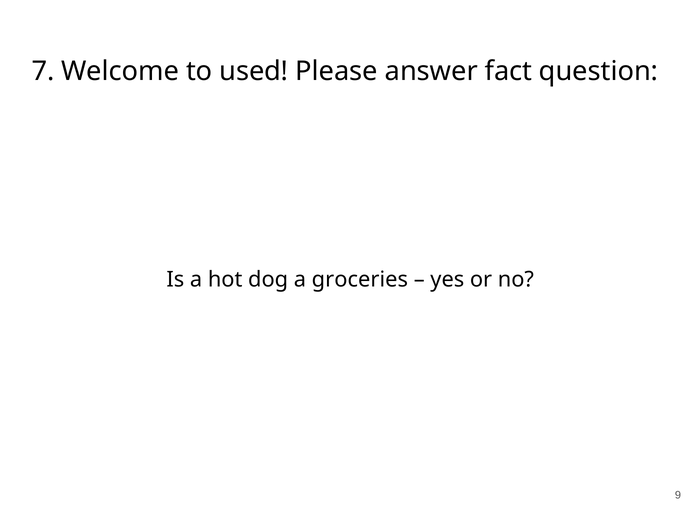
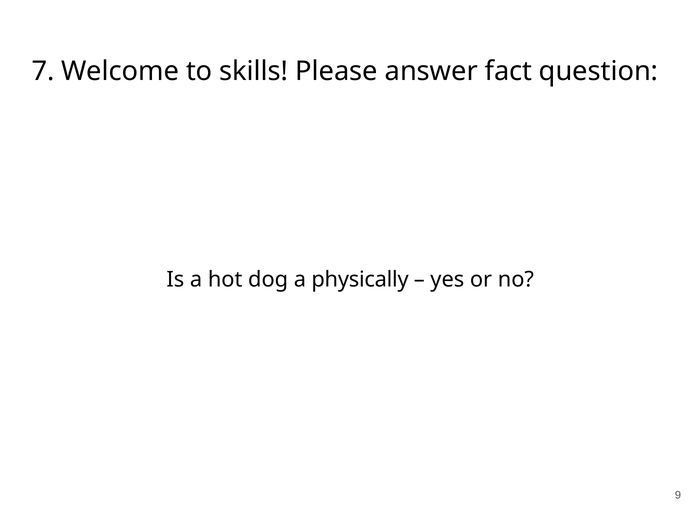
used: used -> skills
groceries: groceries -> physically
